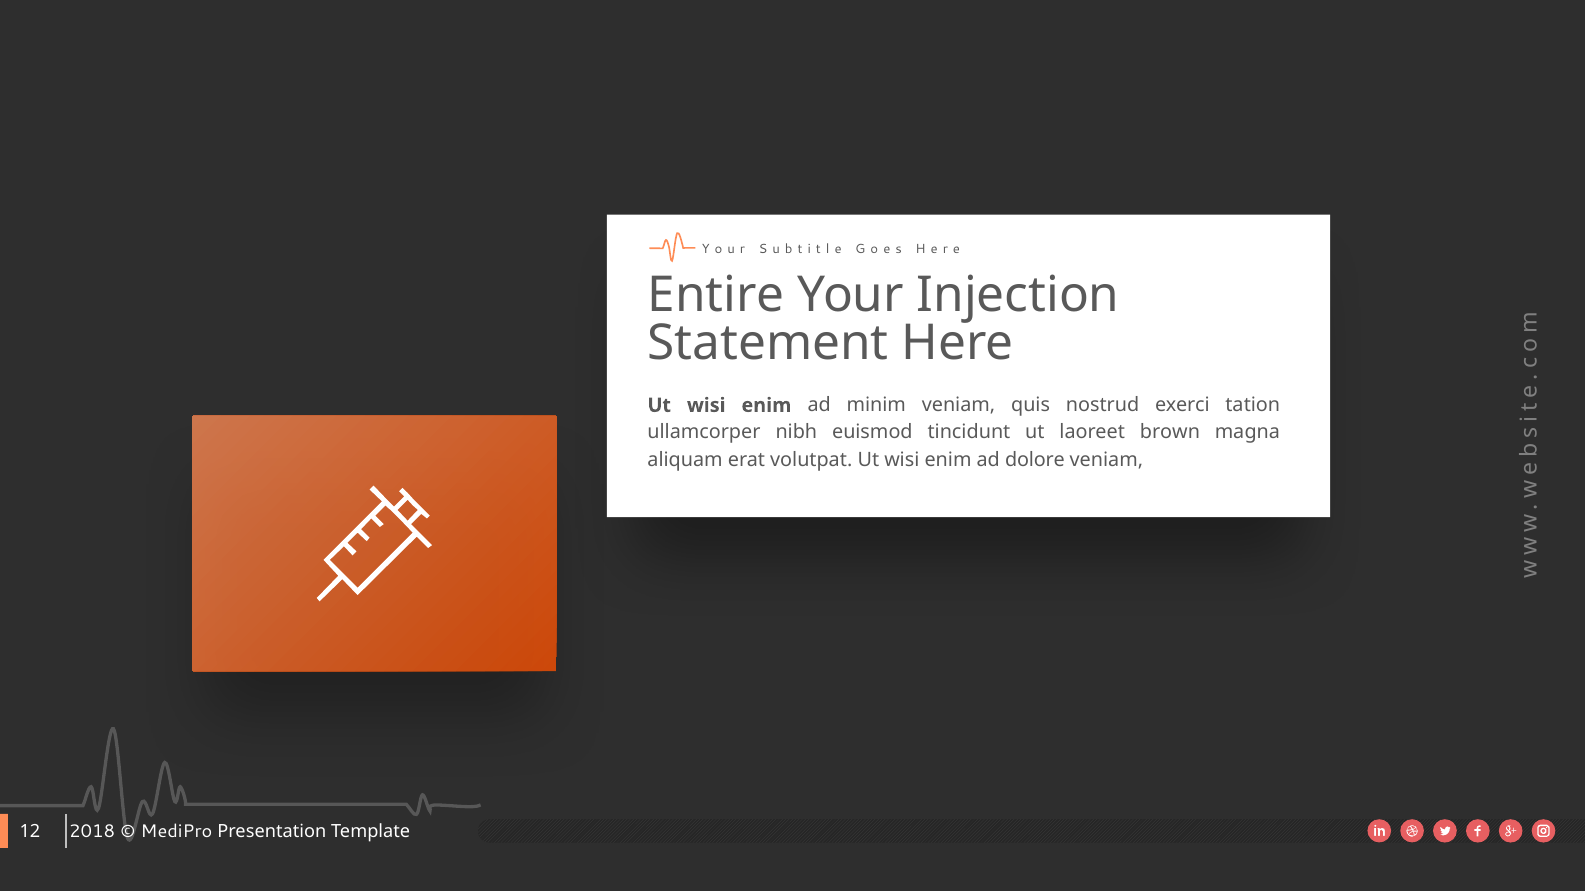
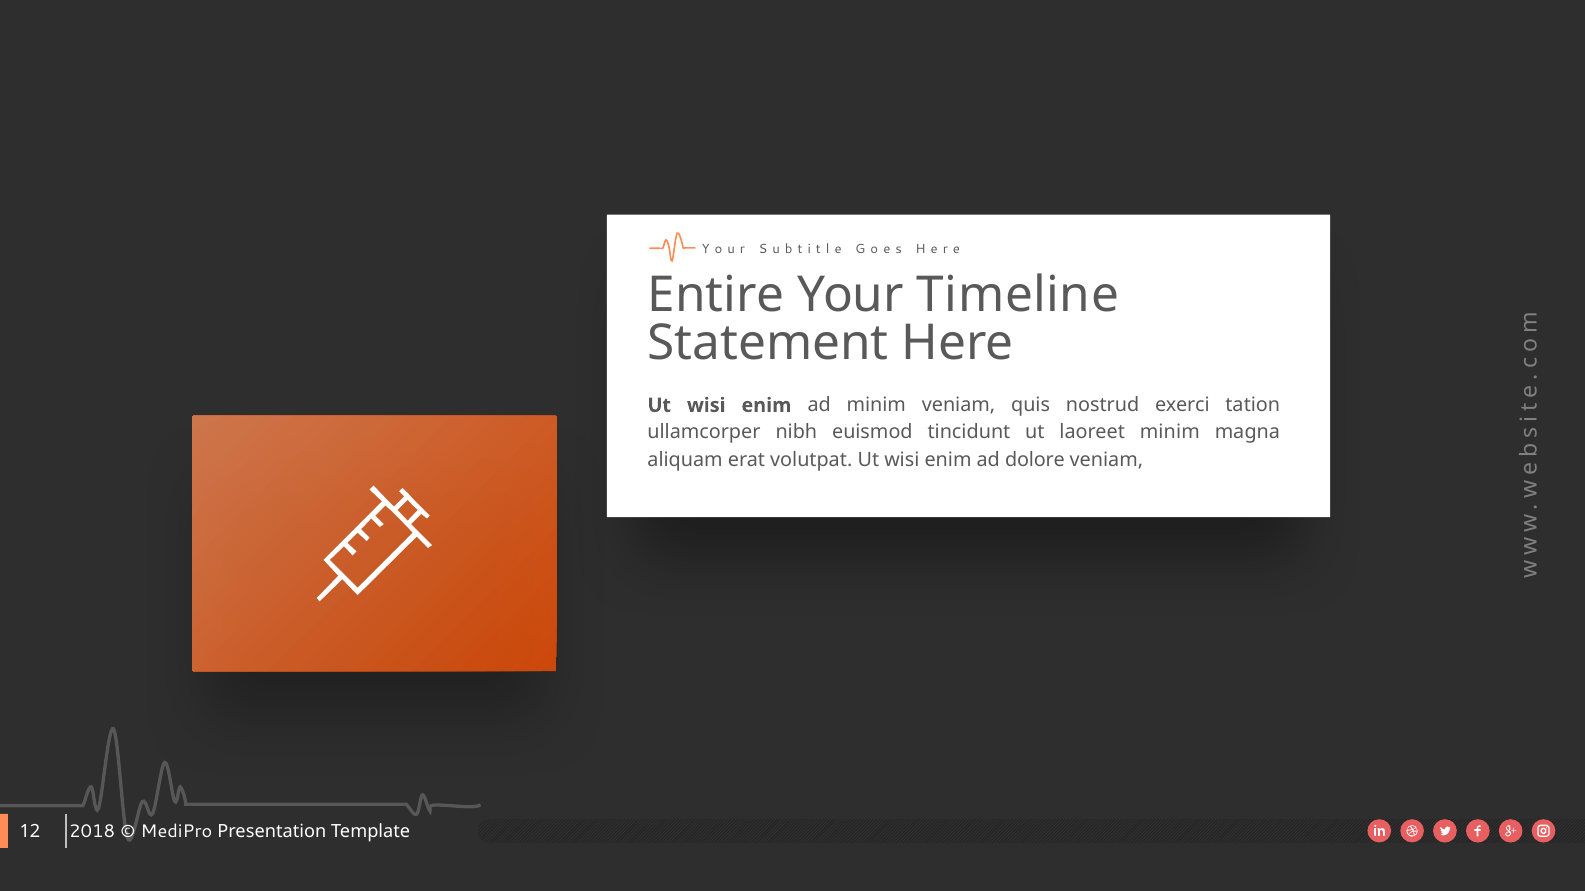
Injection: Injection -> Timeline
laoreet brown: brown -> minim
